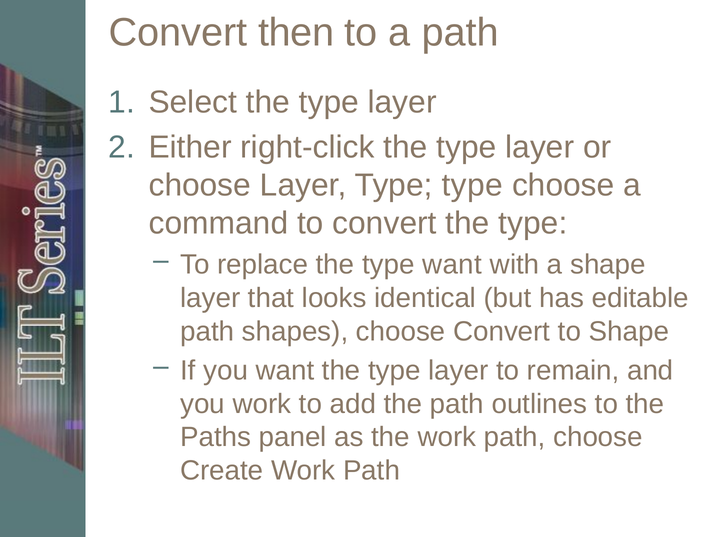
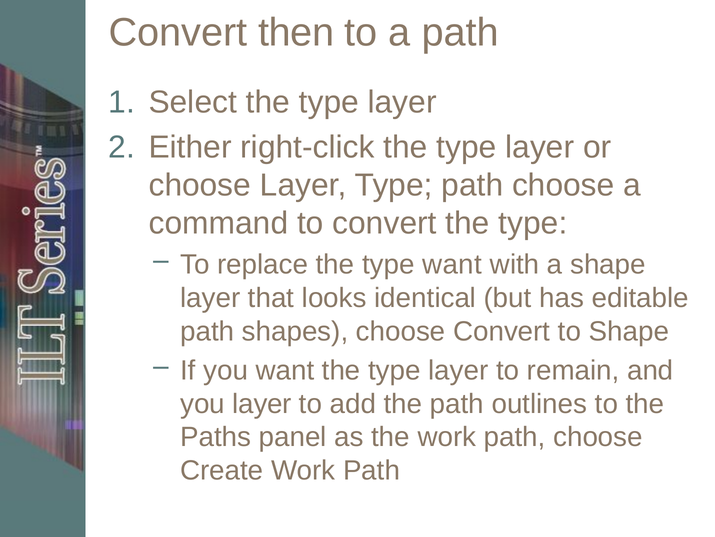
Type type: type -> path
you work: work -> layer
